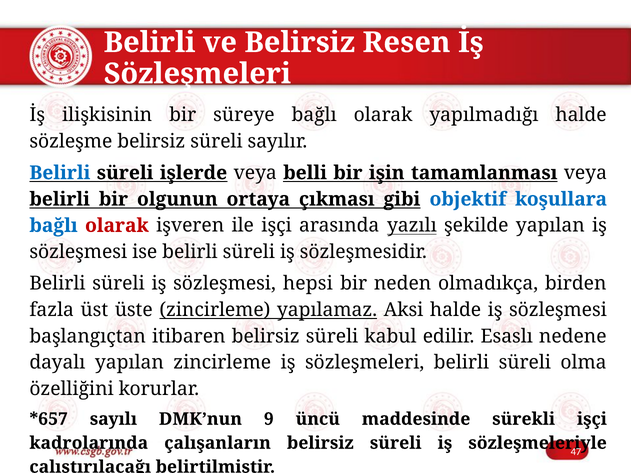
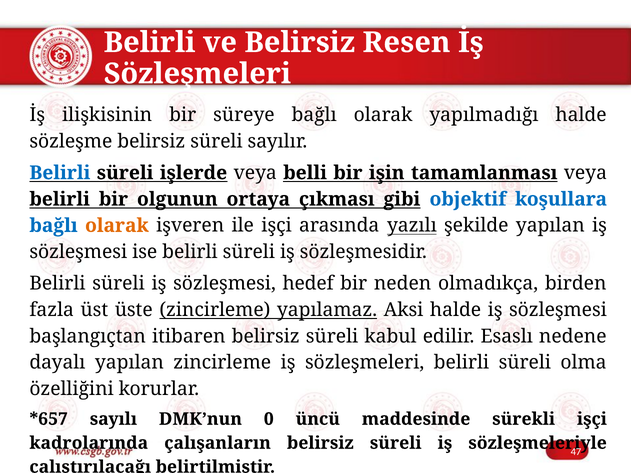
olarak at (117, 226) colour: red -> orange
hepsi: hepsi -> hedef
9: 9 -> 0
